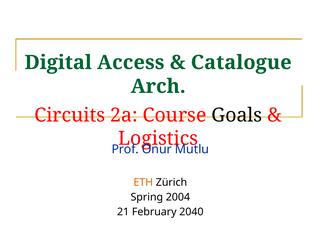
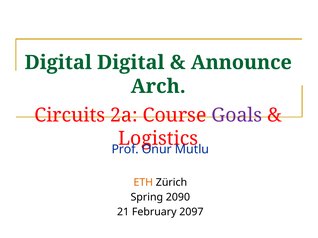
Digital Access: Access -> Digital
Catalogue: Catalogue -> Announce
Goals colour: black -> purple
2004: 2004 -> 2090
2040: 2040 -> 2097
